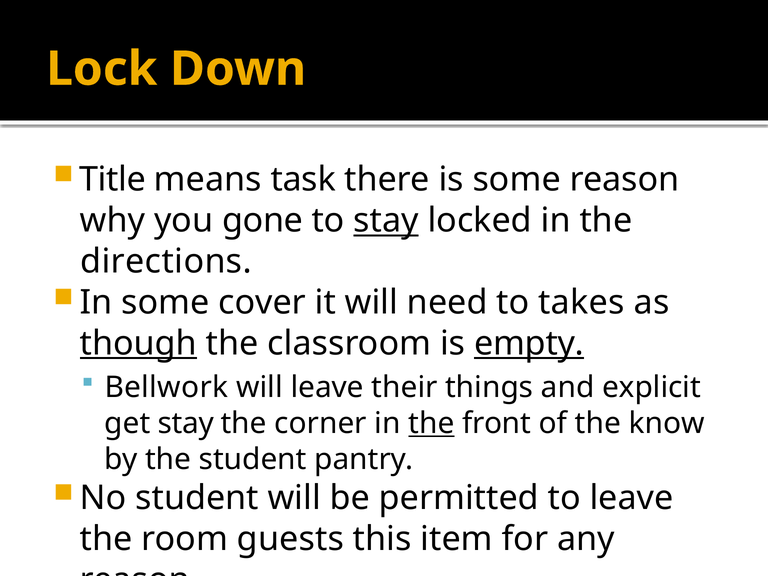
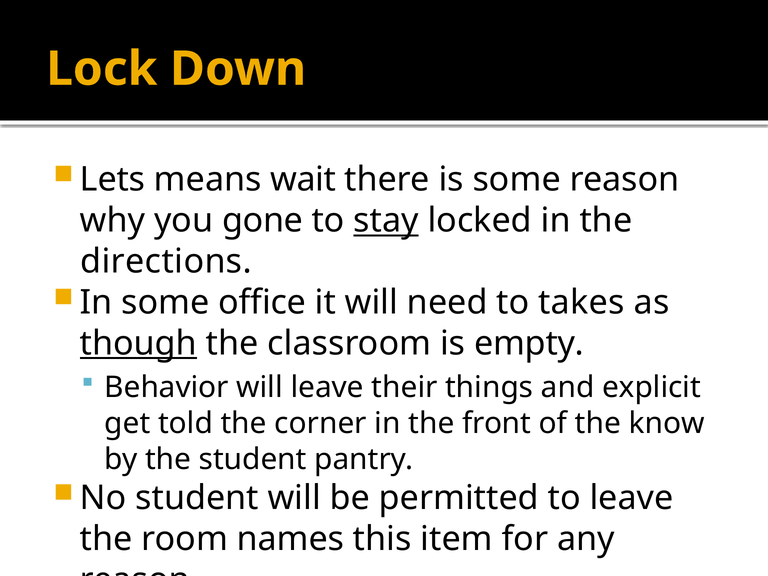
Title: Title -> Lets
task: task -> wait
cover: cover -> office
empty underline: present -> none
Bellwork: Bellwork -> Behavior
get stay: stay -> told
the at (431, 423) underline: present -> none
guests: guests -> names
